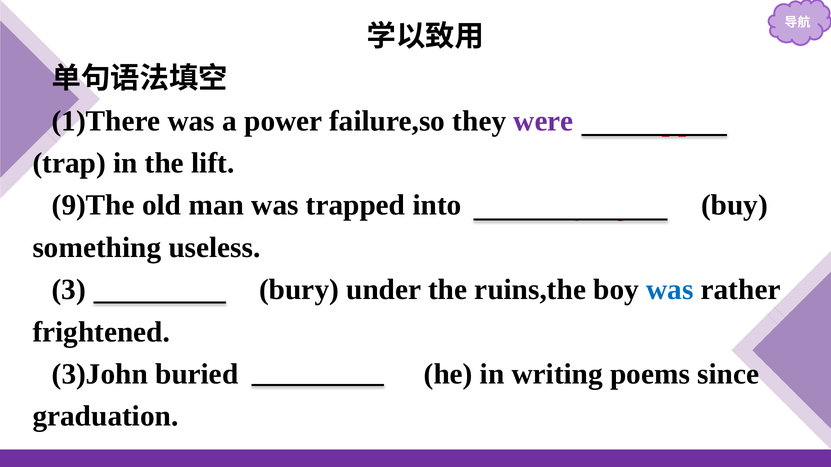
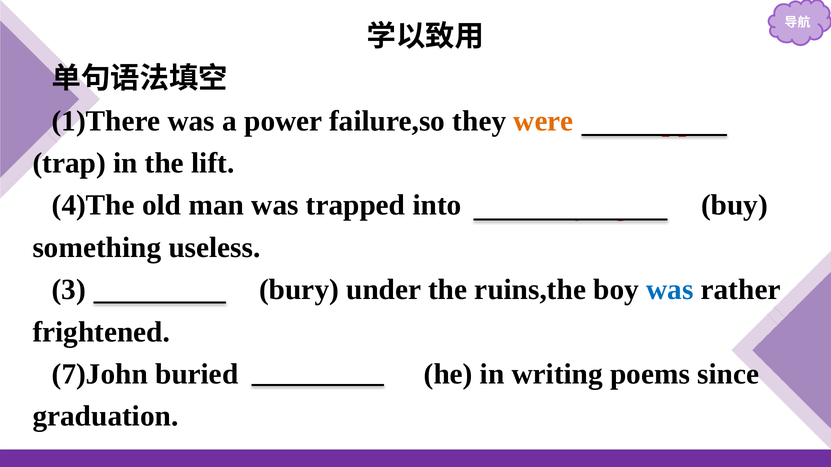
were colour: purple -> orange
9)The: 9)The -> 4)The
3)John: 3)John -> 7)John
